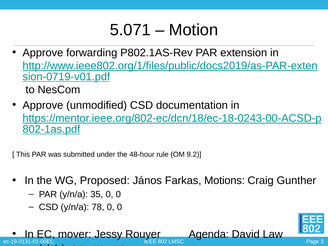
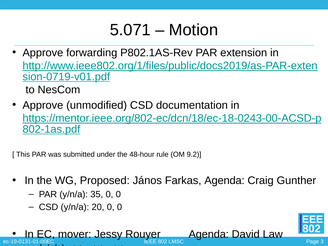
Farkas Motions: Motions -> Agenda
78: 78 -> 20
